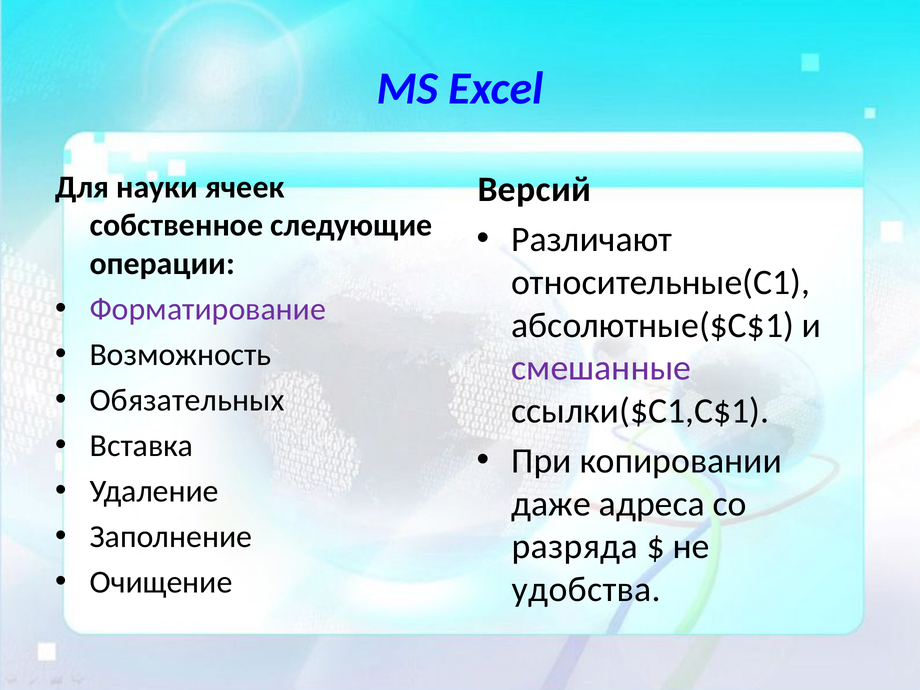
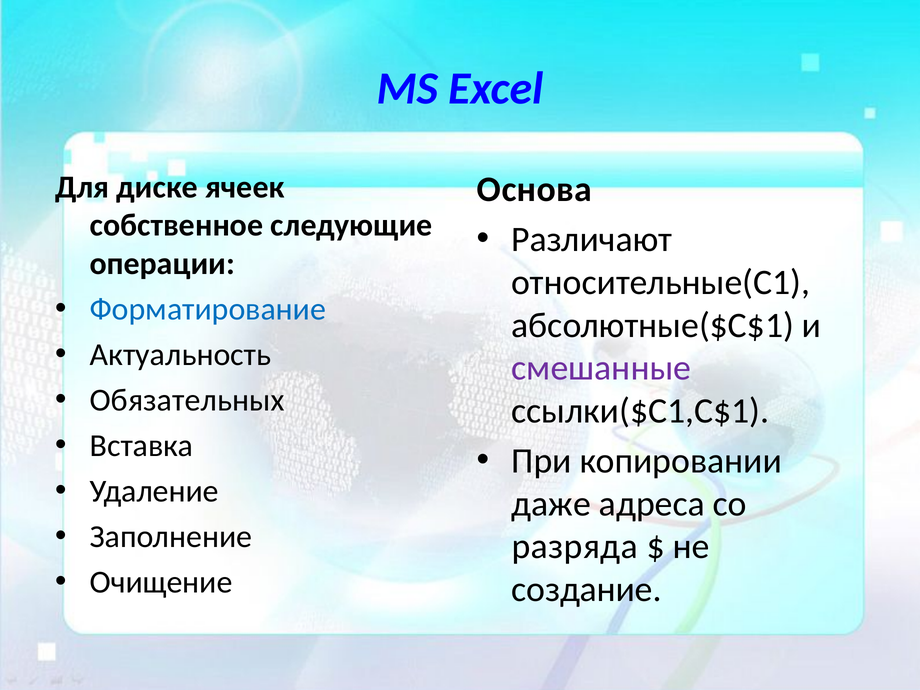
науки: науки -> диске
Версий: Версий -> Основа
Форматирование colour: purple -> blue
Возможность: Возможность -> Актуальность
удобства: удобства -> создание
